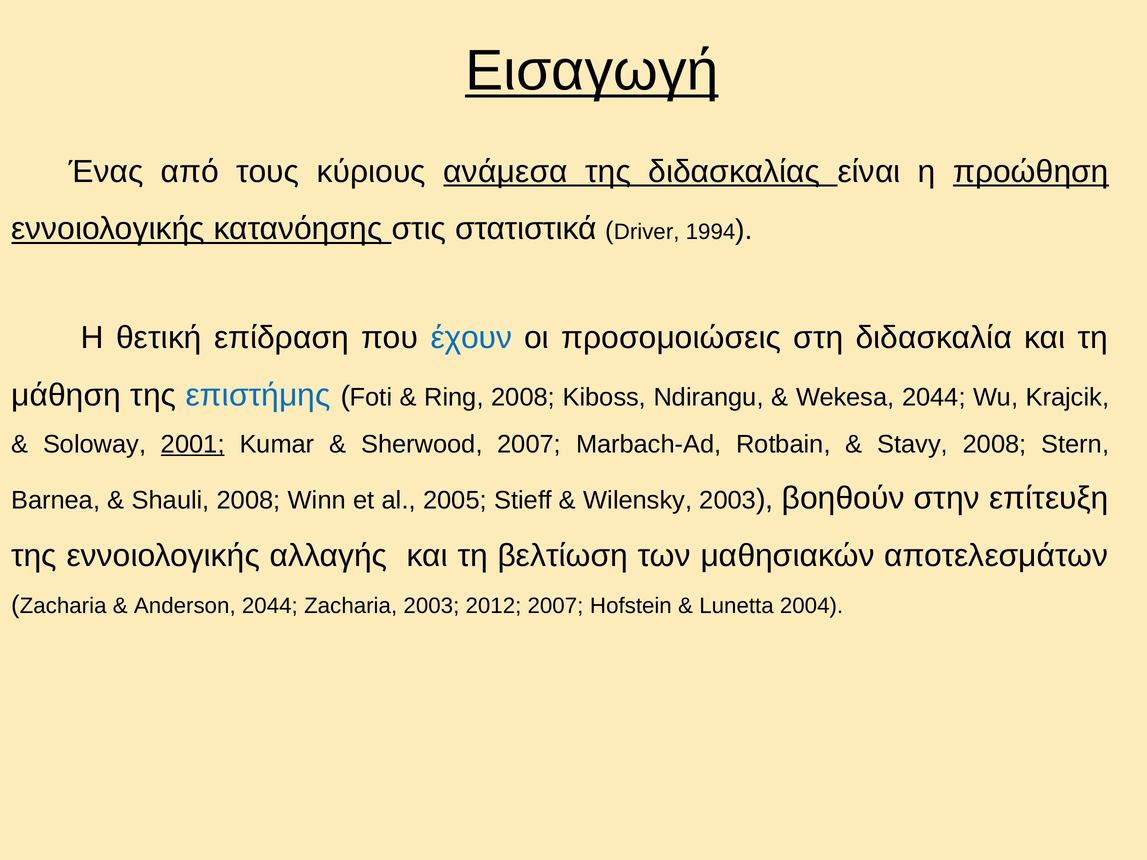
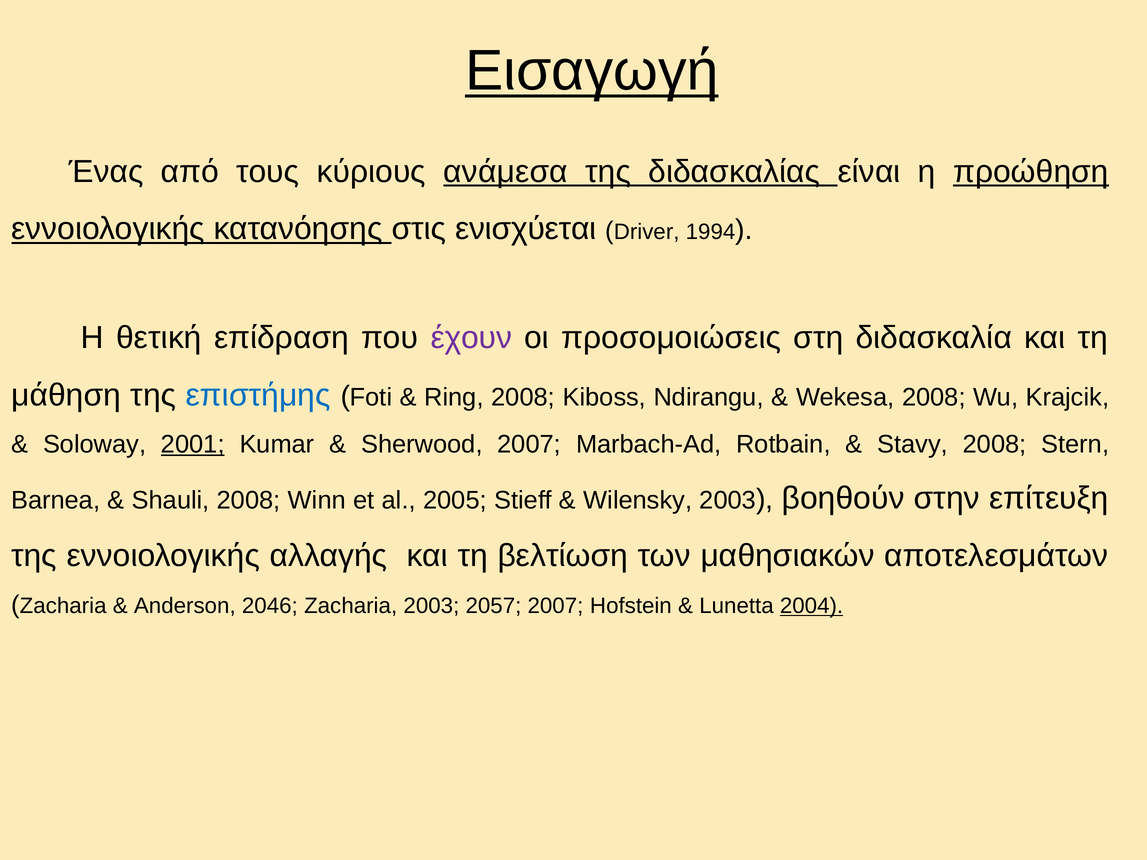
στατιστικά: στατιστικά -> ενισχύεται
έχουν colour: blue -> purple
Wekesa 2044: 2044 -> 2008
Anderson 2044: 2044 -> 2046
2012: 2012 -> 2057
2004 underline: none -> present
